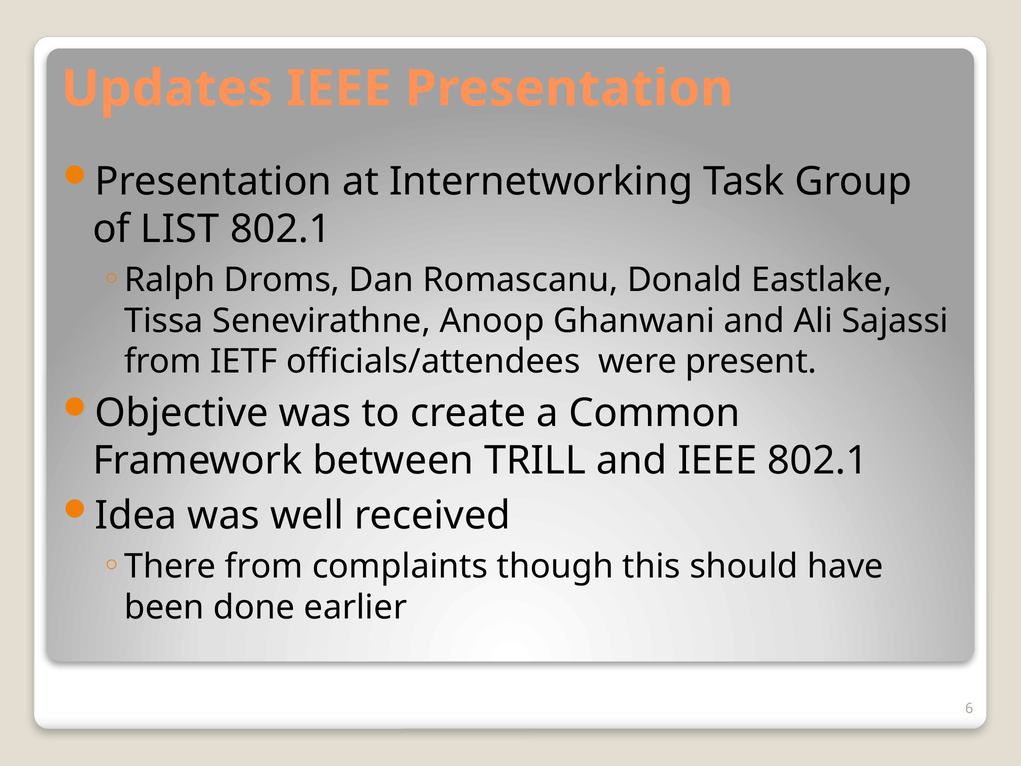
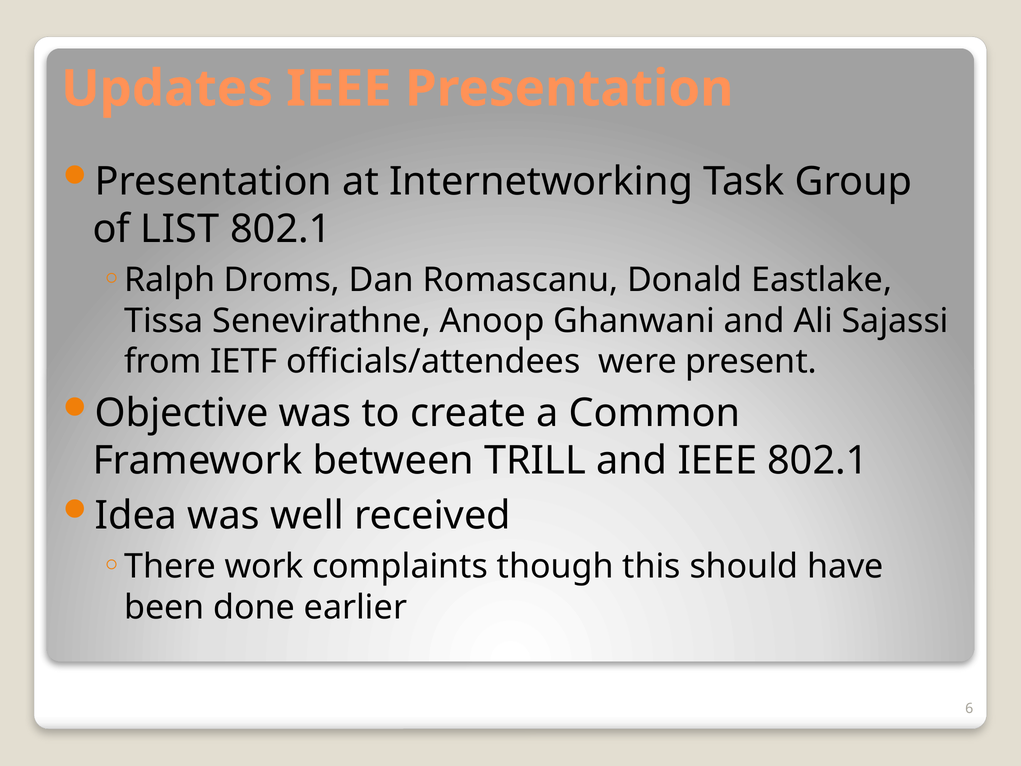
There from: from -> work
